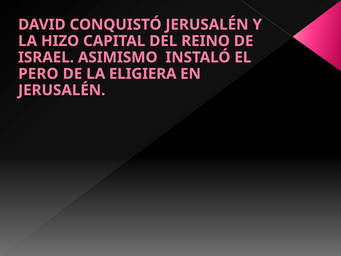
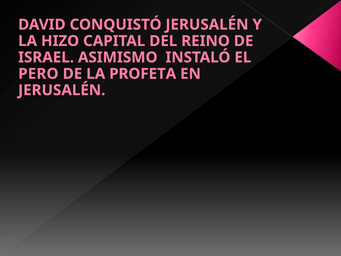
ELIGIERA: ELIGIERA -> PROFETA
